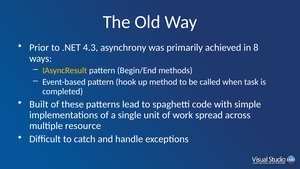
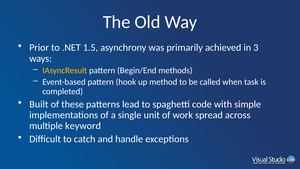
4.3: 4.3 -> 1.5
8: 8 -> 3
resource: resource -> keyword
